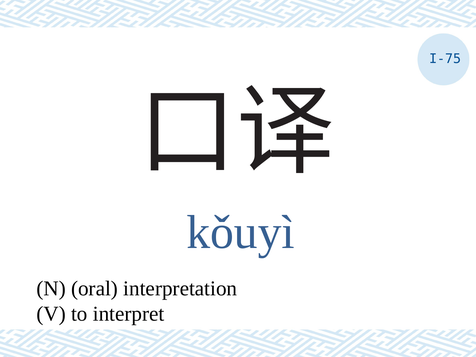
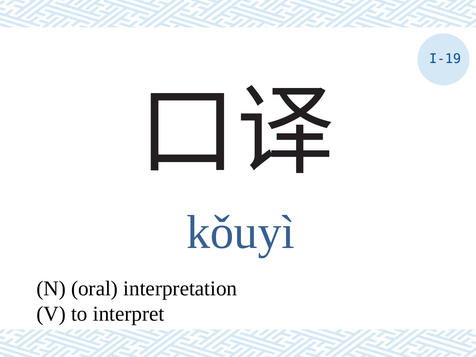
I-75: I-75 -> I-19
